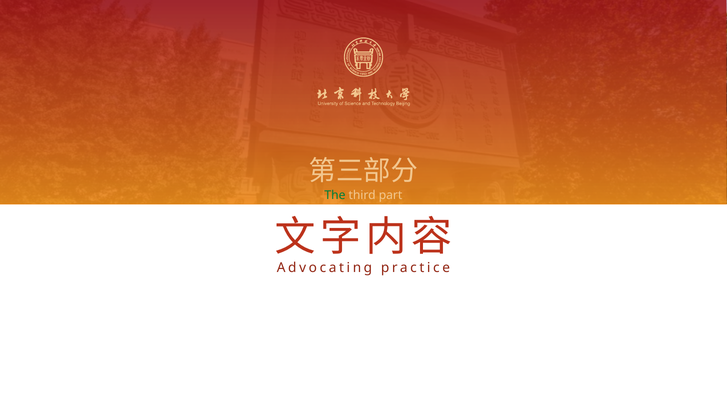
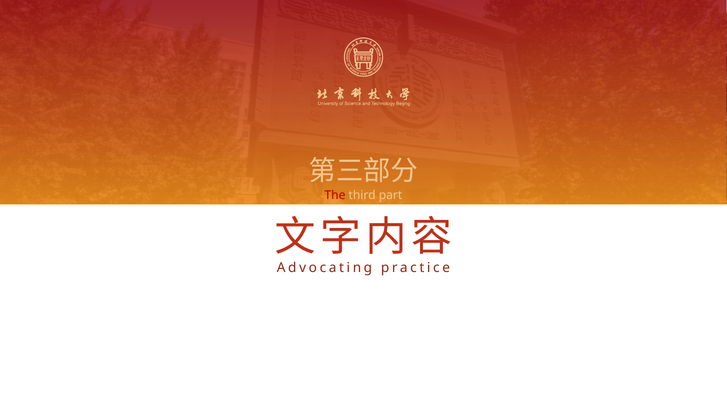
The colour: green -> red
